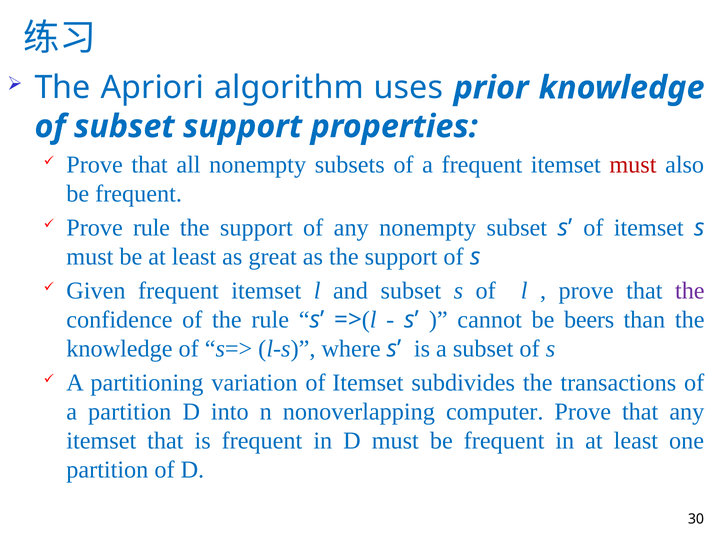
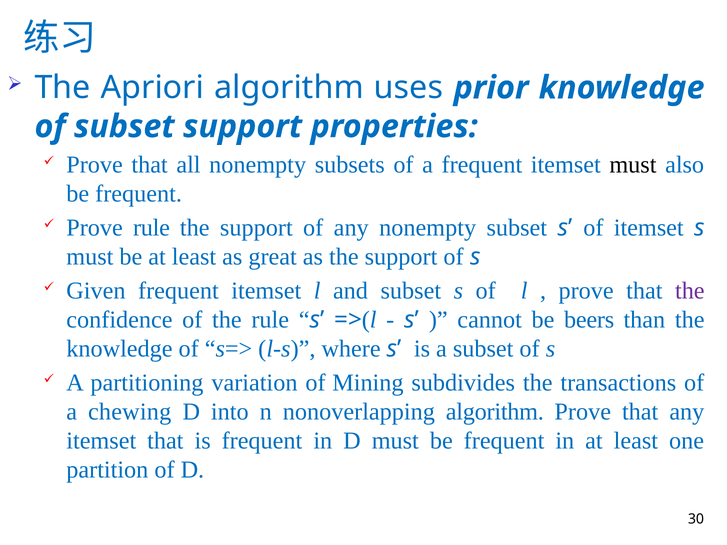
must at (633, 165) colour: red -> black
variation of Itemset: Itemset -> Mining
a partition: partition -> chewing
nonoverlapping computer: computer -> algorithm
